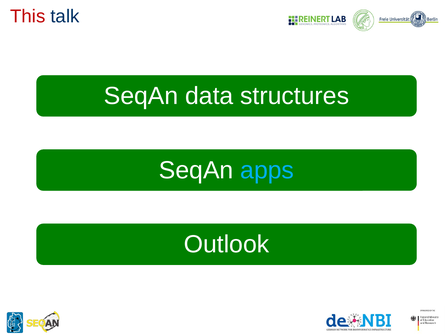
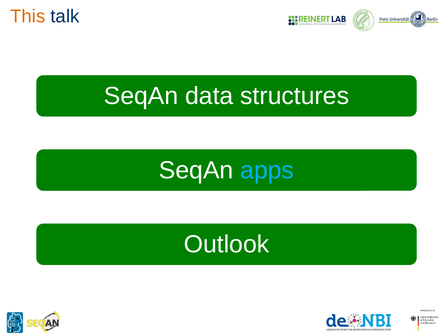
This colour: red -> orange
